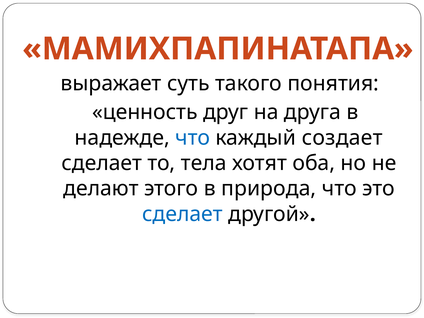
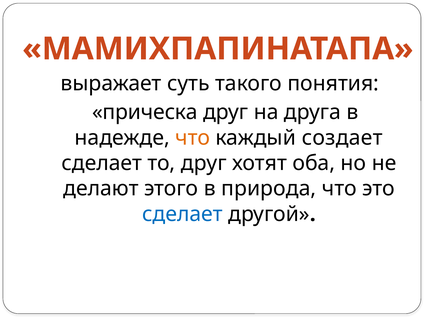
ценность: ценность -> прическа
что at (193, 138) colour: blue -> orange
то тела: тела -> друг
